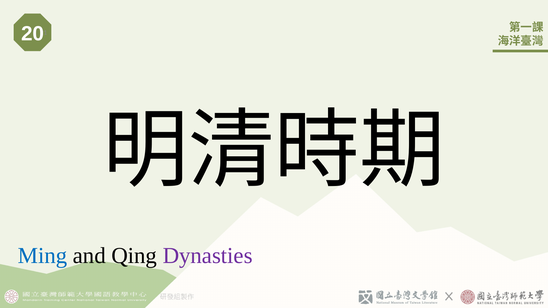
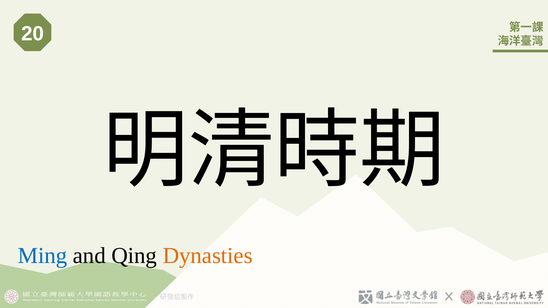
Dynasties colour: purple -> orange
